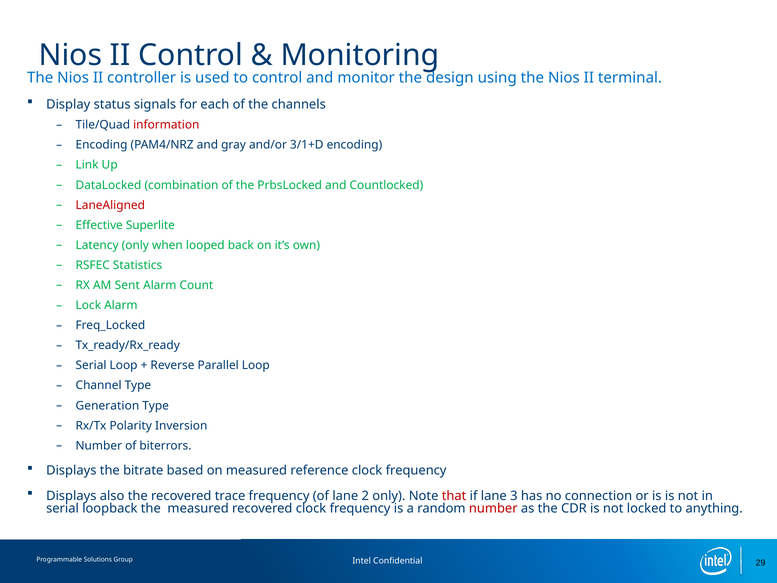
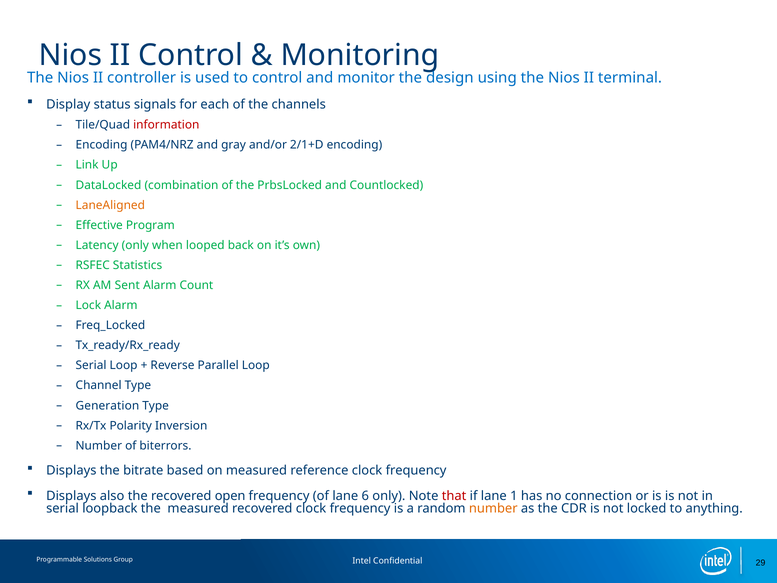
3/1+D: 3/1+D -> 2/1+D
LaneAligned colour: red -> orange
Superlite: Superlite -> Program
trace: trace -> open
2: 2 -> 6
3: 3 -> 1
number at (493, 508) colour: red -> orange
